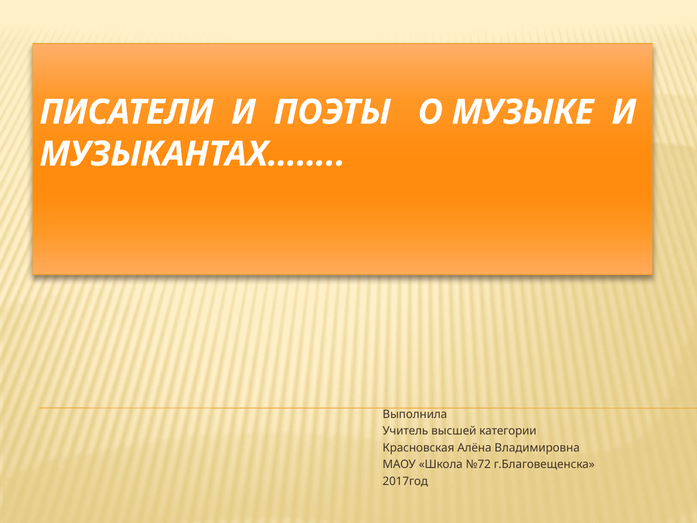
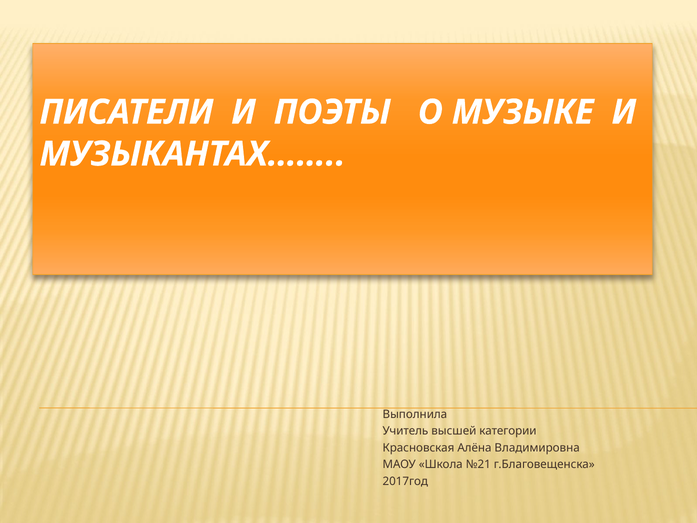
№72: №72 -> №21
